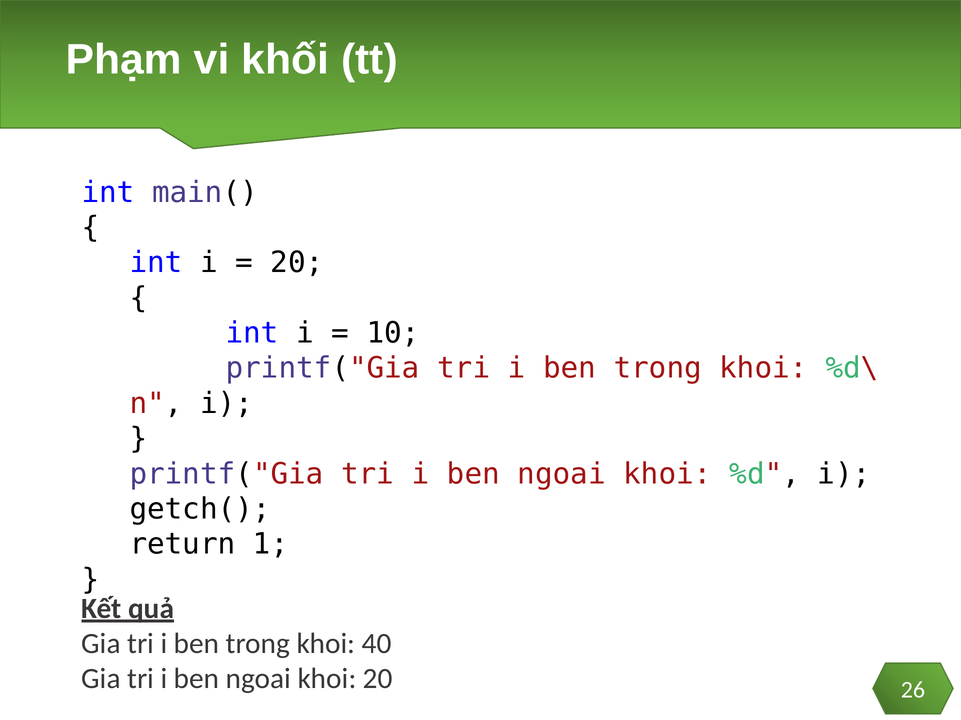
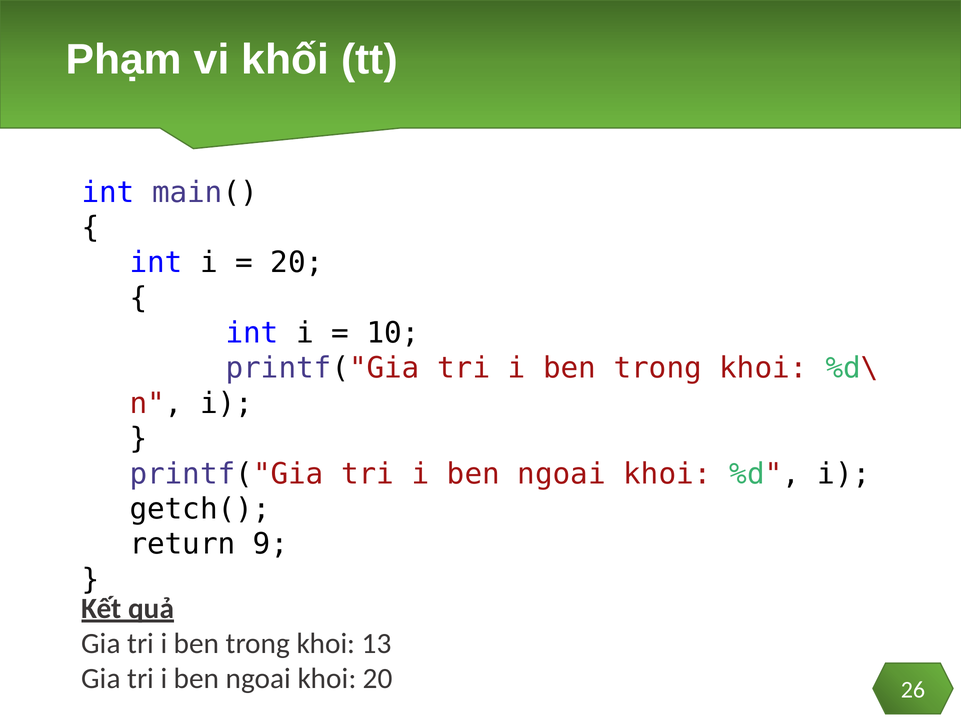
1: 1 -> 9
40: 40 -> 13
